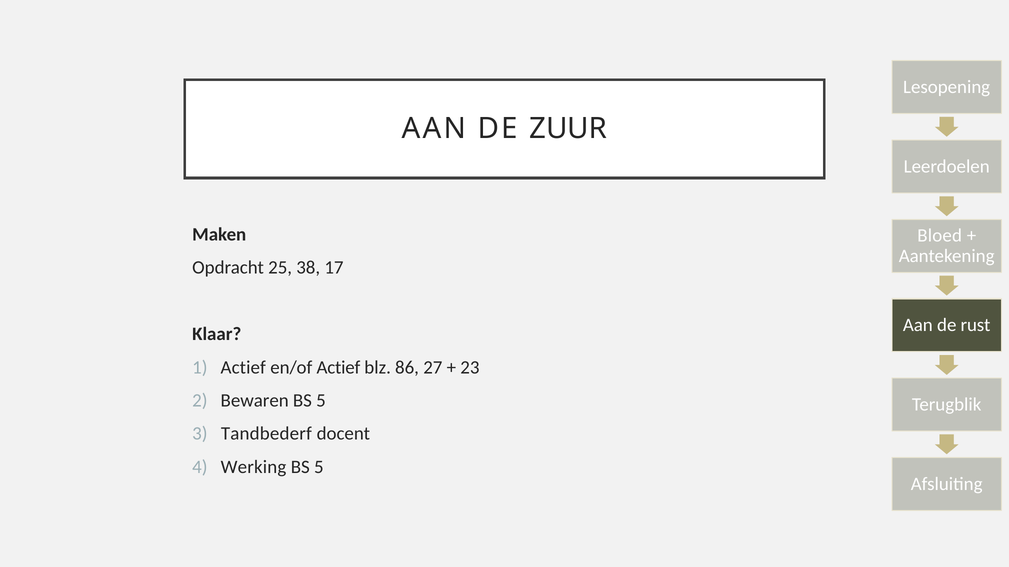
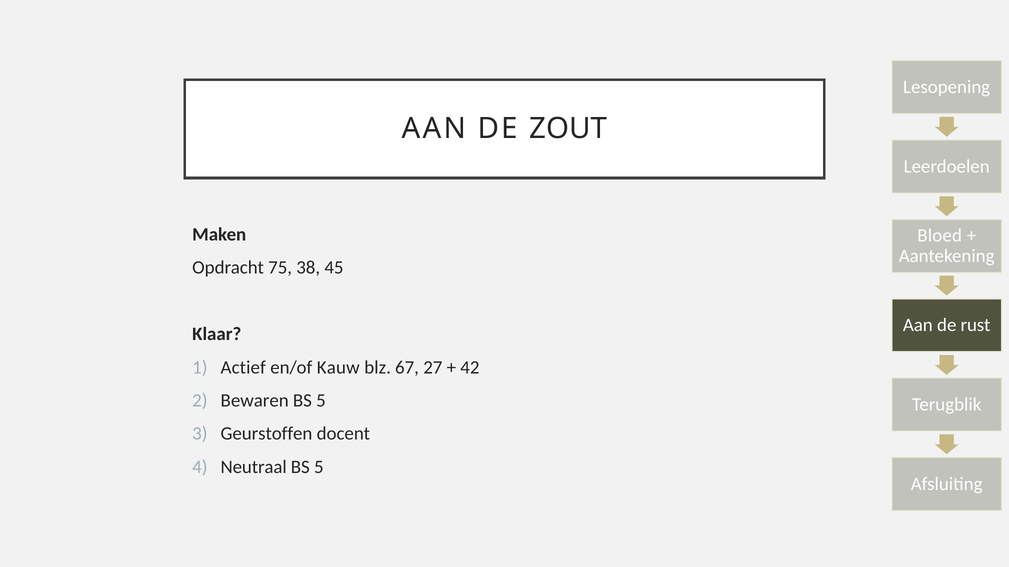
ZUUR: ZUUR -> ZOUT
25: 25 -> 75
17: 17 -> 45
en/of Actief: Actief -> Kauw
86: 86 -> 67
23: 23 -> 42
Tandbederf: Tandbederf -> Geurstoffen
Werking: Werking -> Neutraal
